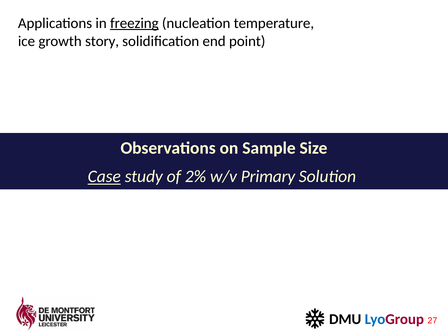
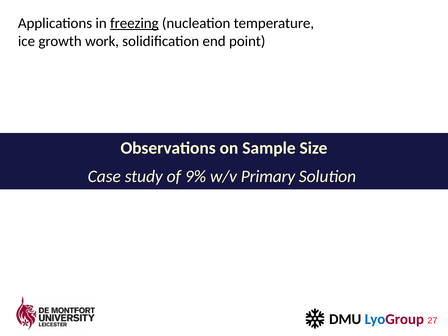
story: story -> work
Case underline: present -> none
2%: 2% -> 9%
